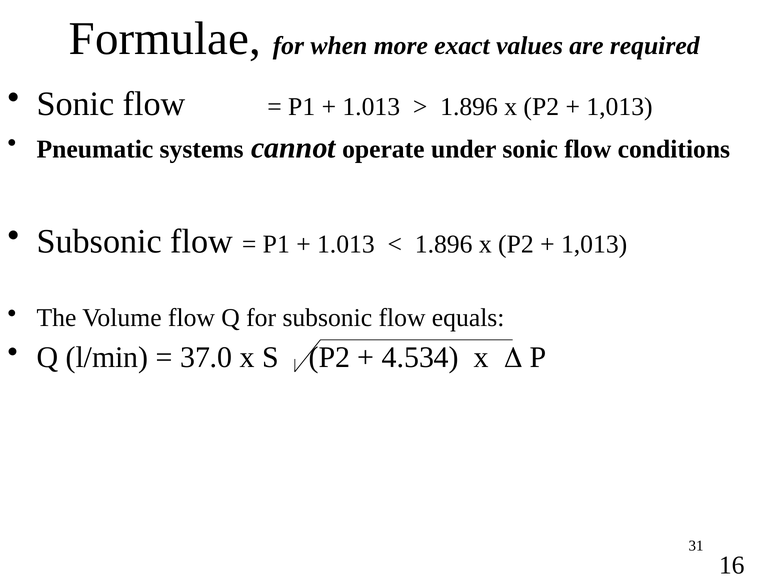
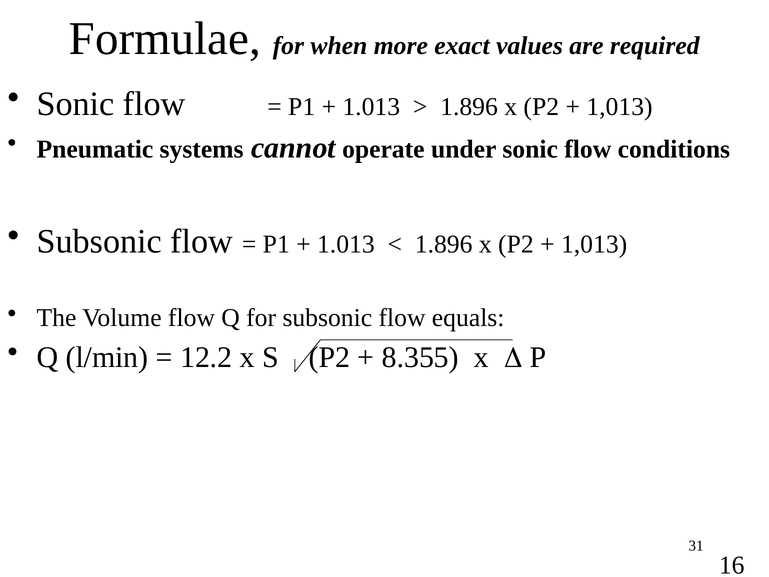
37.0: 37.0 -> 12.2
4.534: 4.534 -> 8.355
